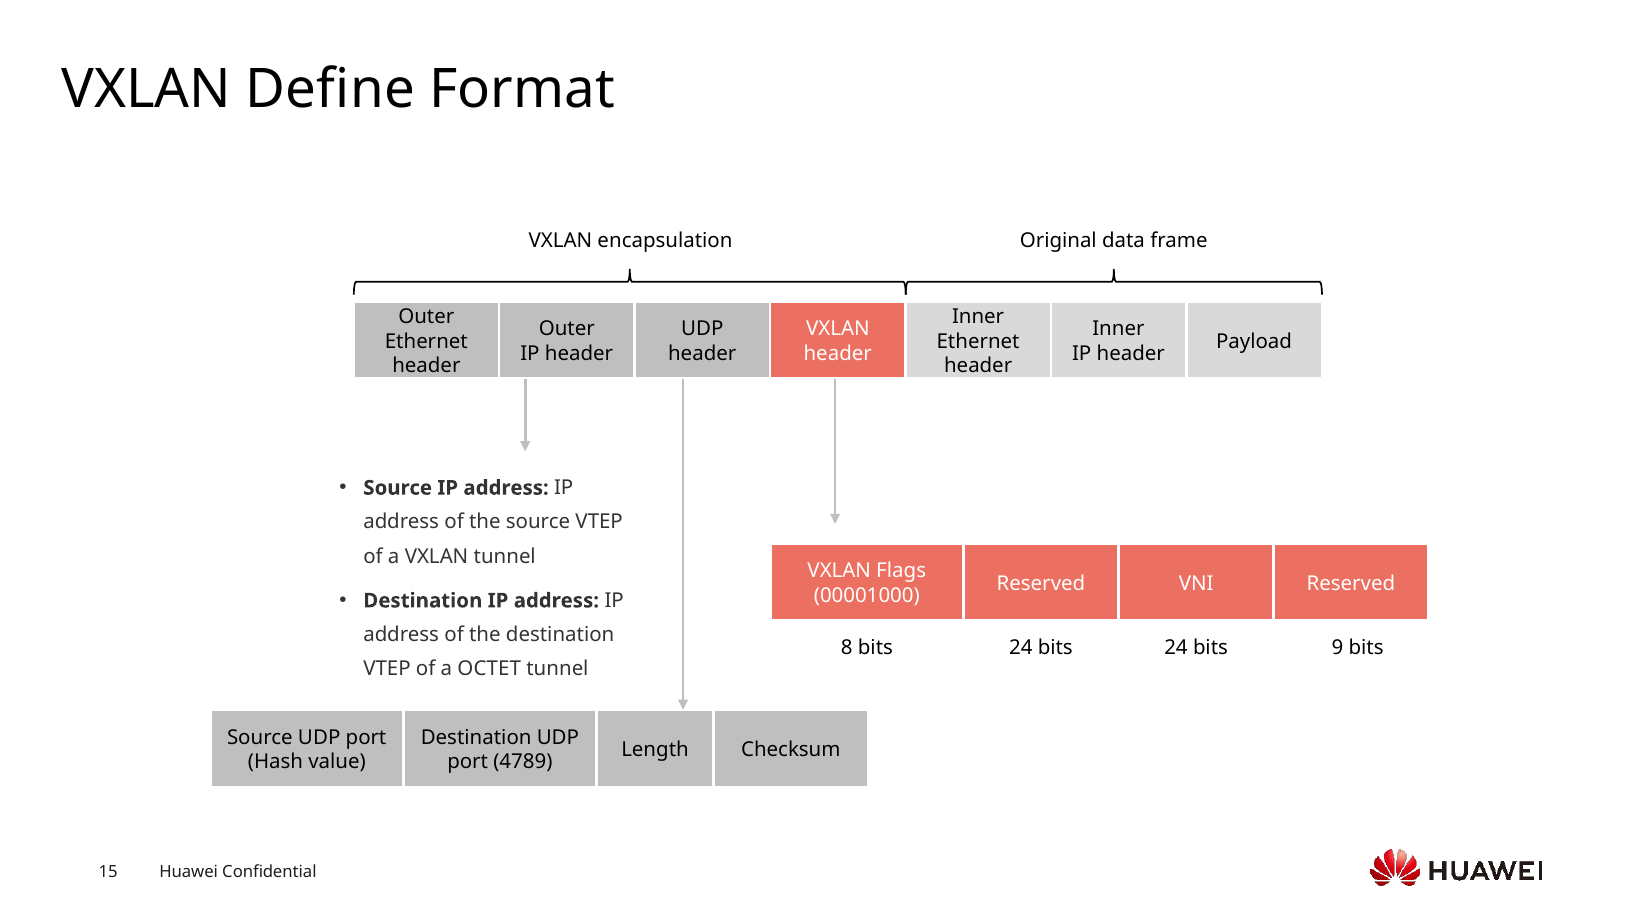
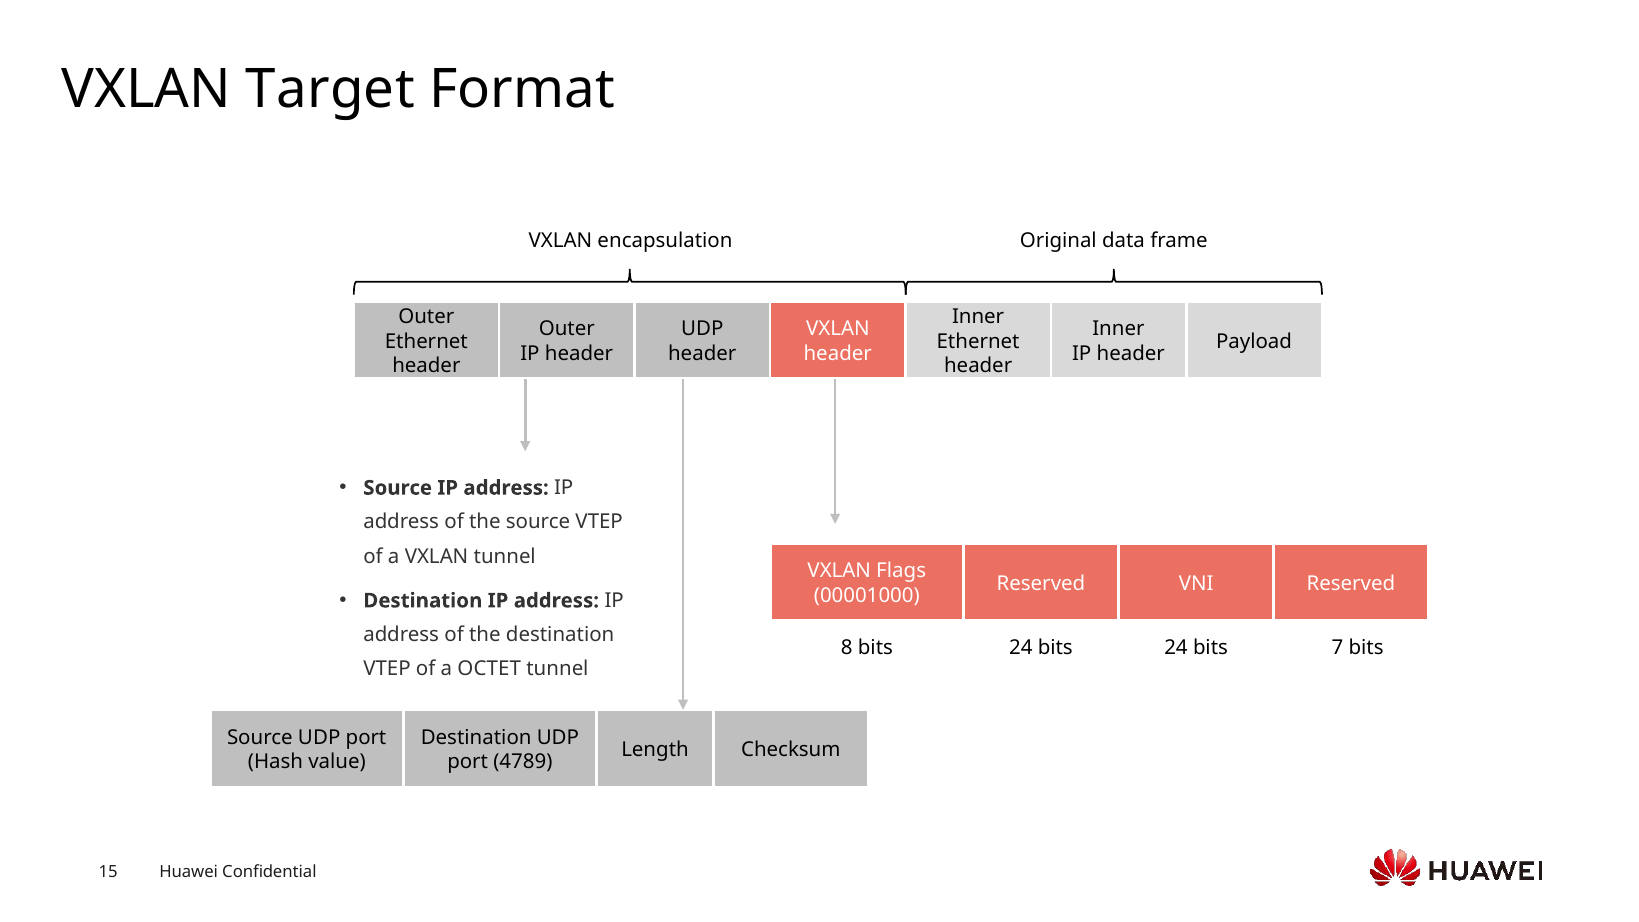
Define: Define -> Target
9: 9 -> 7
